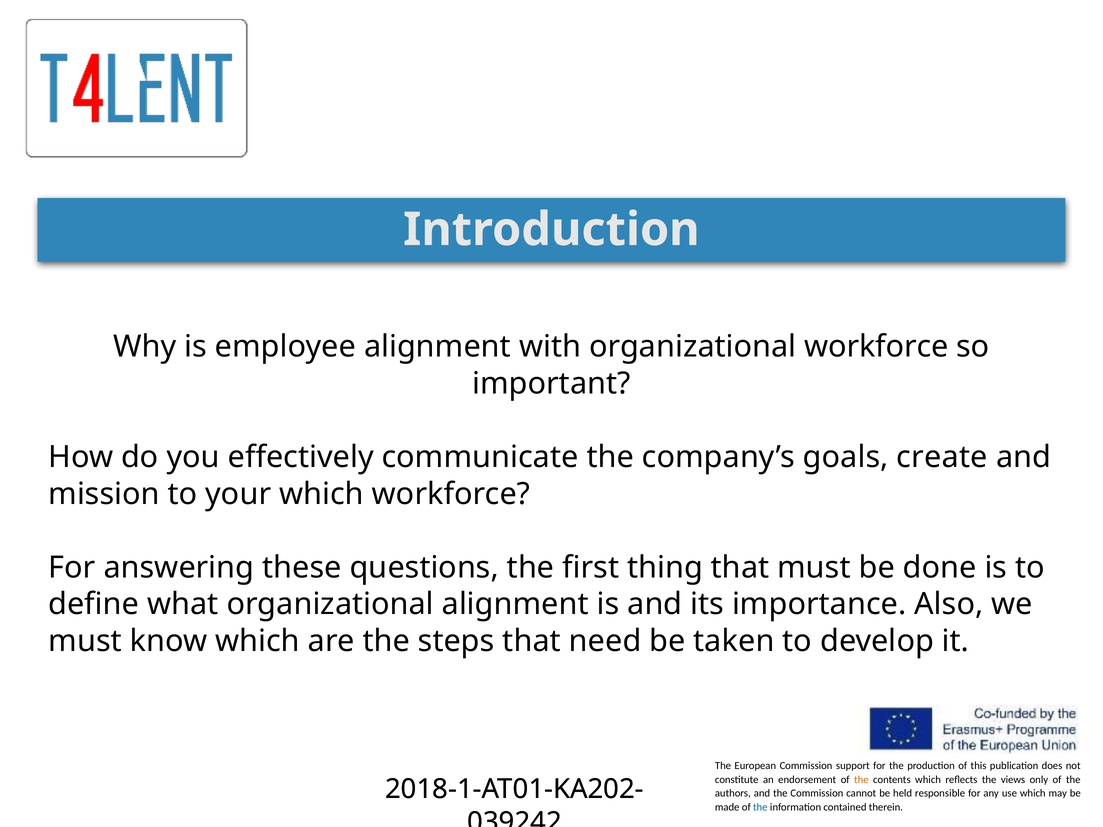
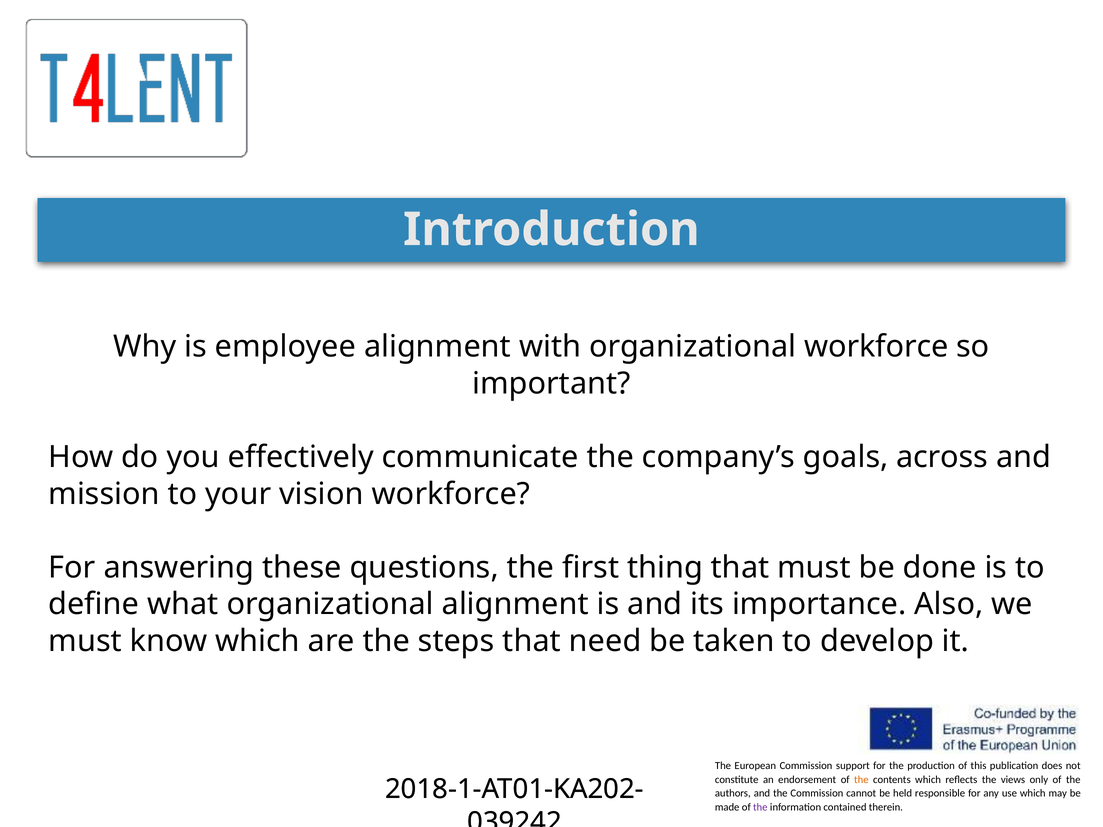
create: create -> across
your which: which -> vision
the at (760, 807) colour: blue -> purple
